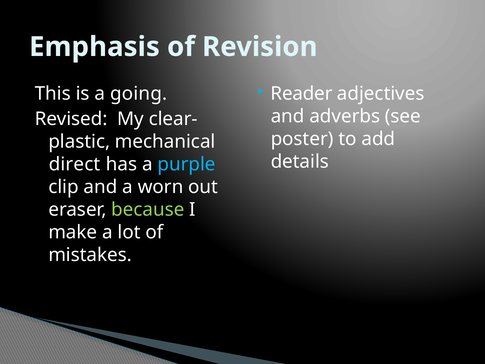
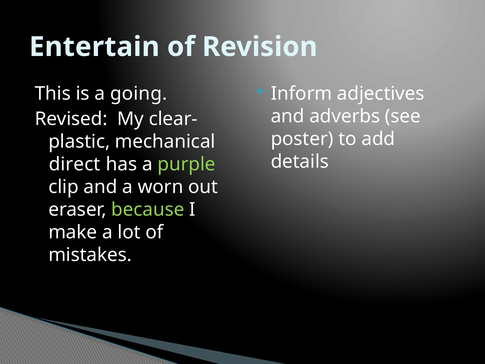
Emphasis: Emphasis -> Entertain
Reader: Reader -> Inform
purple colour: light blue -> light green
